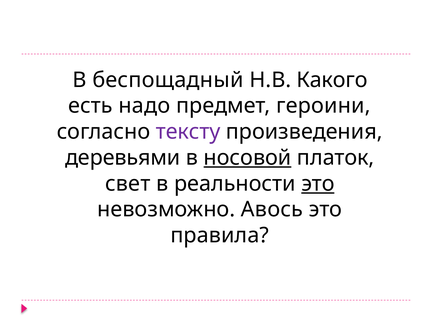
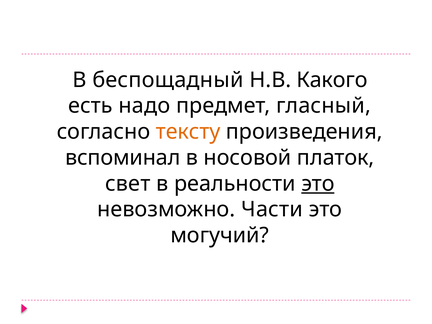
героини: героини -> гласный
тексту colour: purple -> orange
деревьями: деревьями -> вспоминал
носовой underline: present -> none
Авось: Авось -> Части
правила: правила -> могучий
